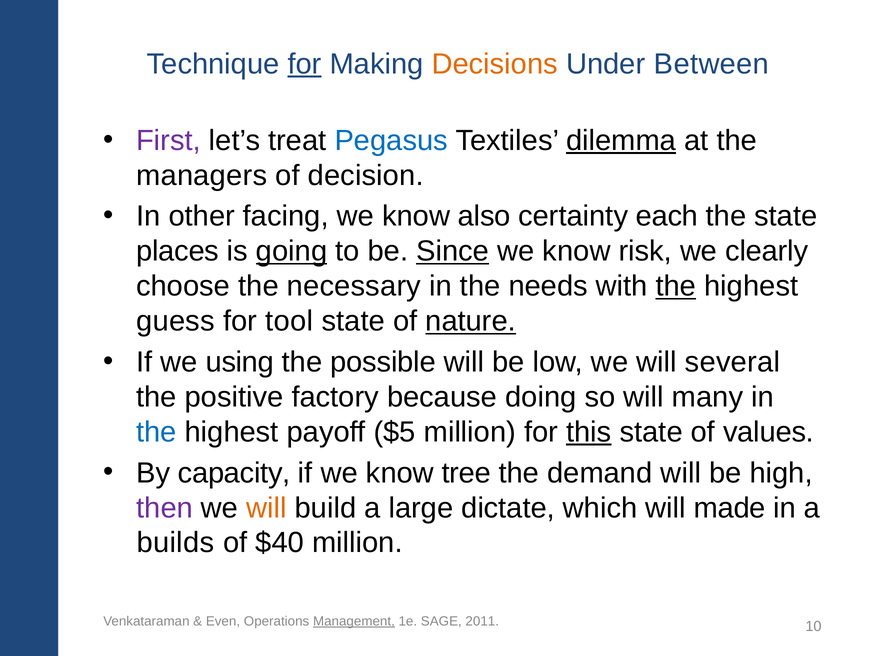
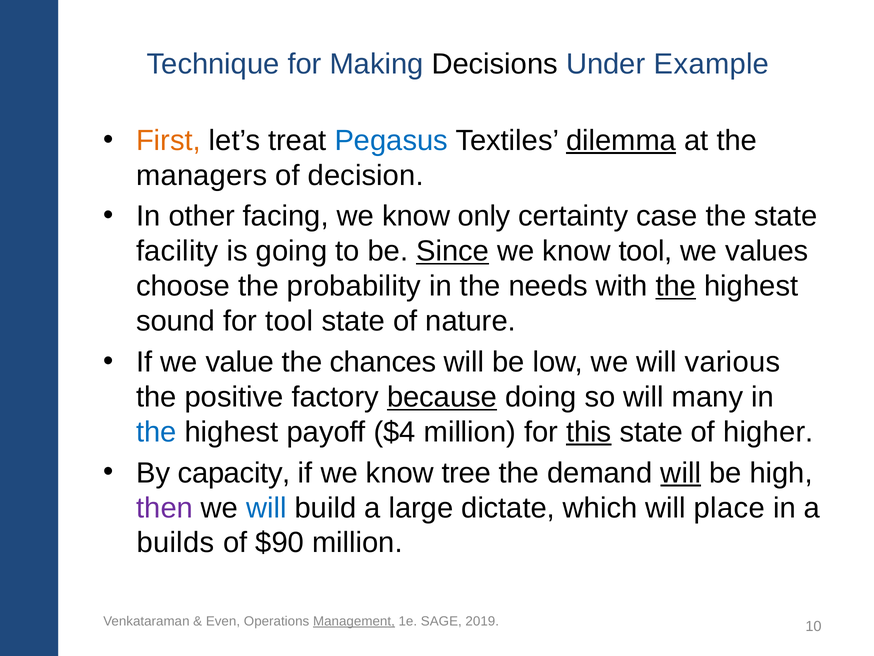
for at (305, 64) underline: present -> none
Decisions colour: orange -> black
Between: Between -> Example
First colour: purple -> orange
also: also -> only
each: each -> case
places: places -> facility
going underline: present -> none
know risk: risk -> tool
clearly: clearly -> values
necessary: necessary -> probability
guess: guess -> sound
nature underline: present -> none
using: using -> value
possible: possible -> chances
several: several -> various
because underline: none -> present
$5: $5 -> $4
values: values -> higher
will at (681, 473) underline: none -> present
will at (266, 507) colour: orange -> blue
made: made -> place
$40: $40 -> $90
2011: 2011 -> 2019
